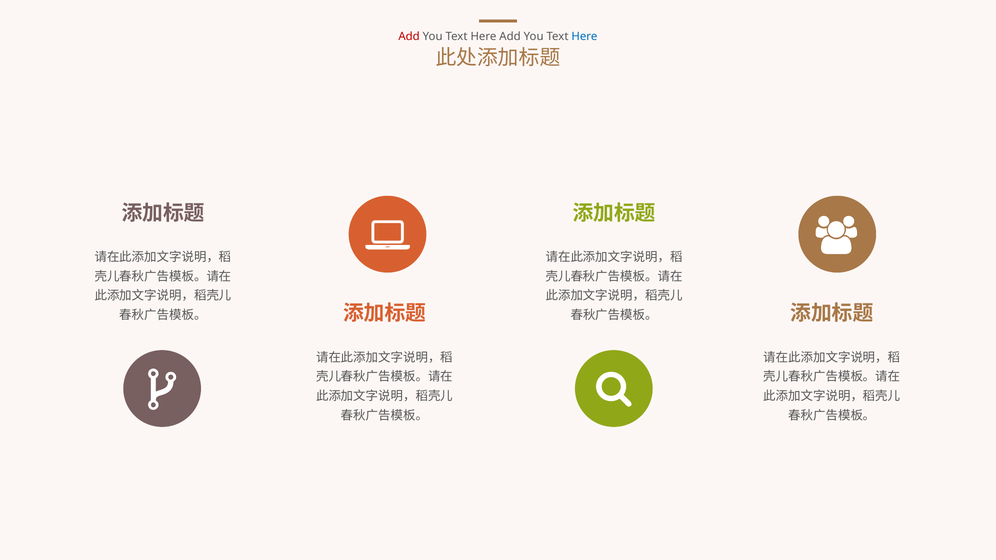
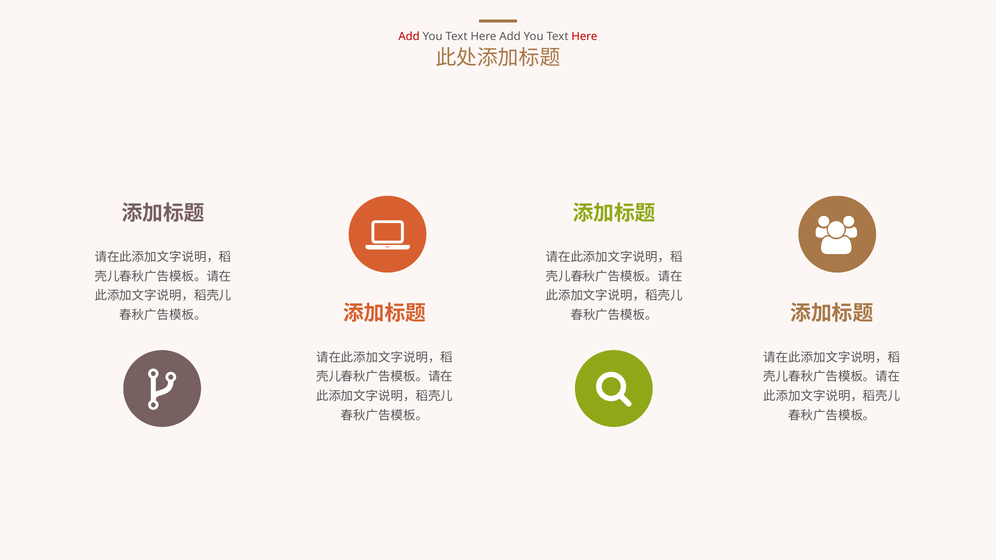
Here at (584, 37) colour: blue -> red
